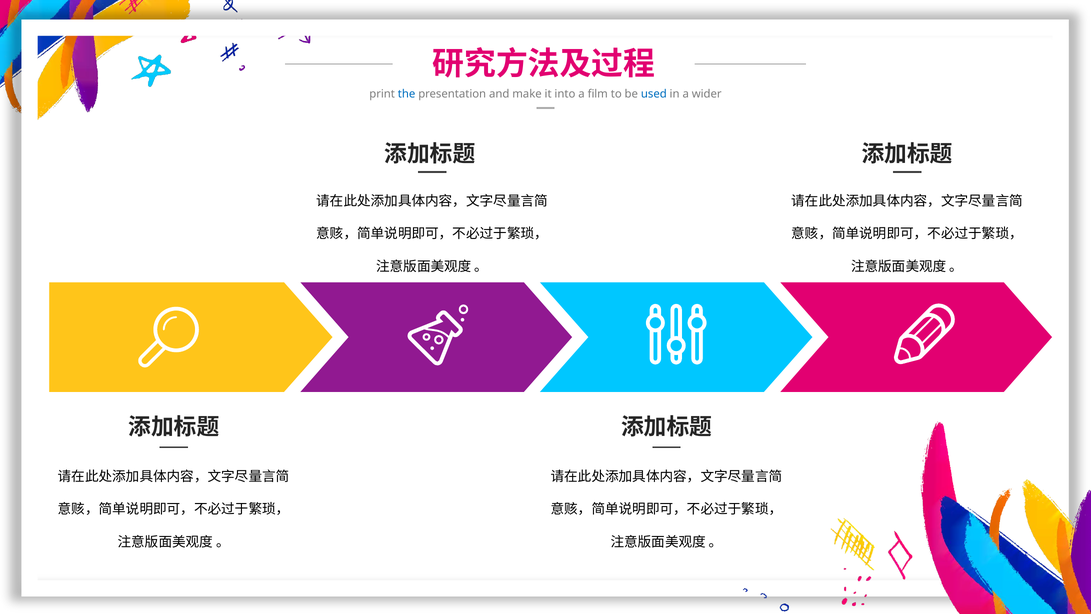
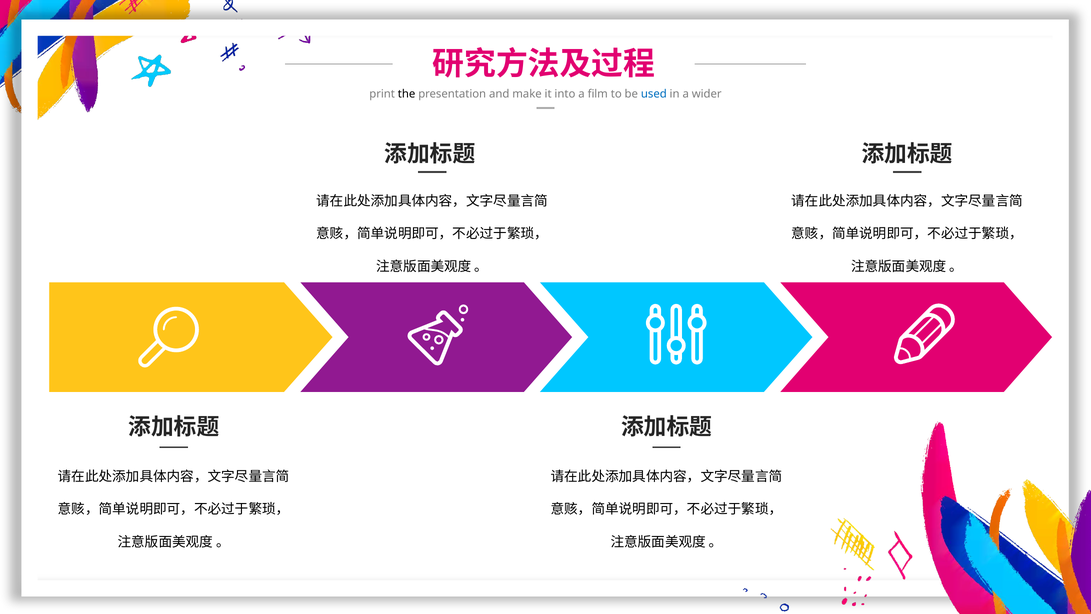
the colour: blue -> black
